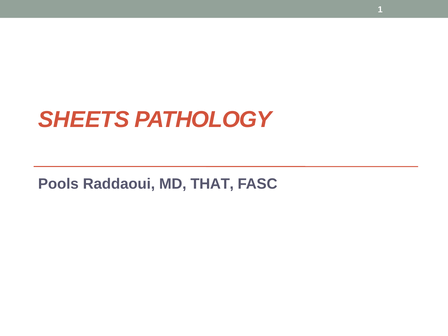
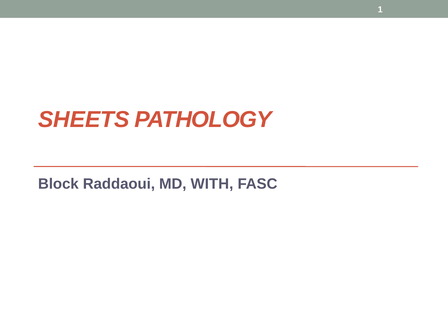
Pools: Pools -> Block
THAT: THAT -> WITH
